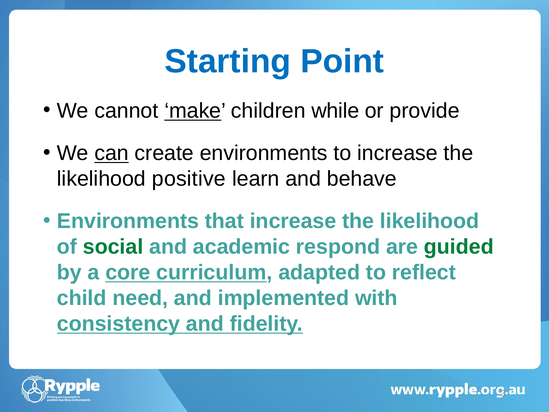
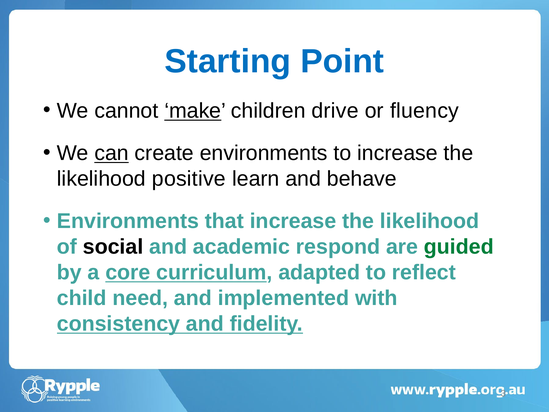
while: while -> drive
provide: provide -> fluency
social colour: green -> black
